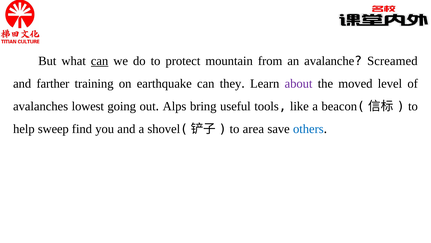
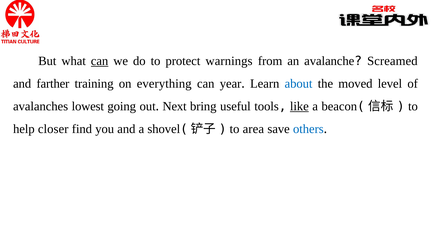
mountain: mountain -> warnings
earthquake: earthquake -> everything
they: they -> year
about colour: purple -> blue
Alps: Alps -> Next
like underline: none -> present
sweep: sweep -> closer
